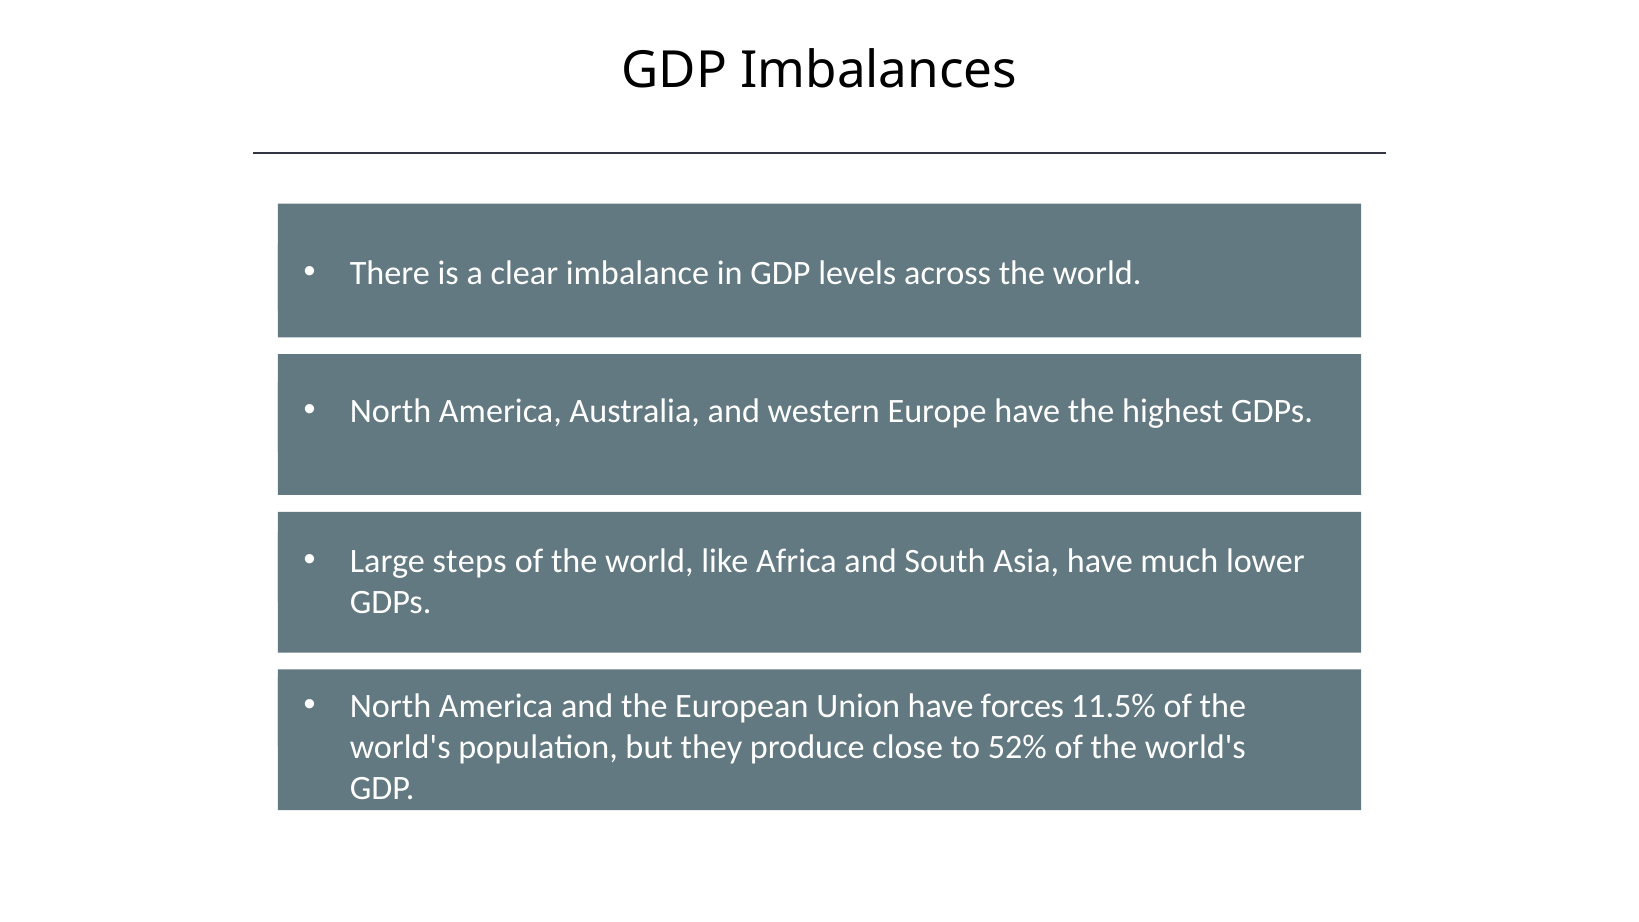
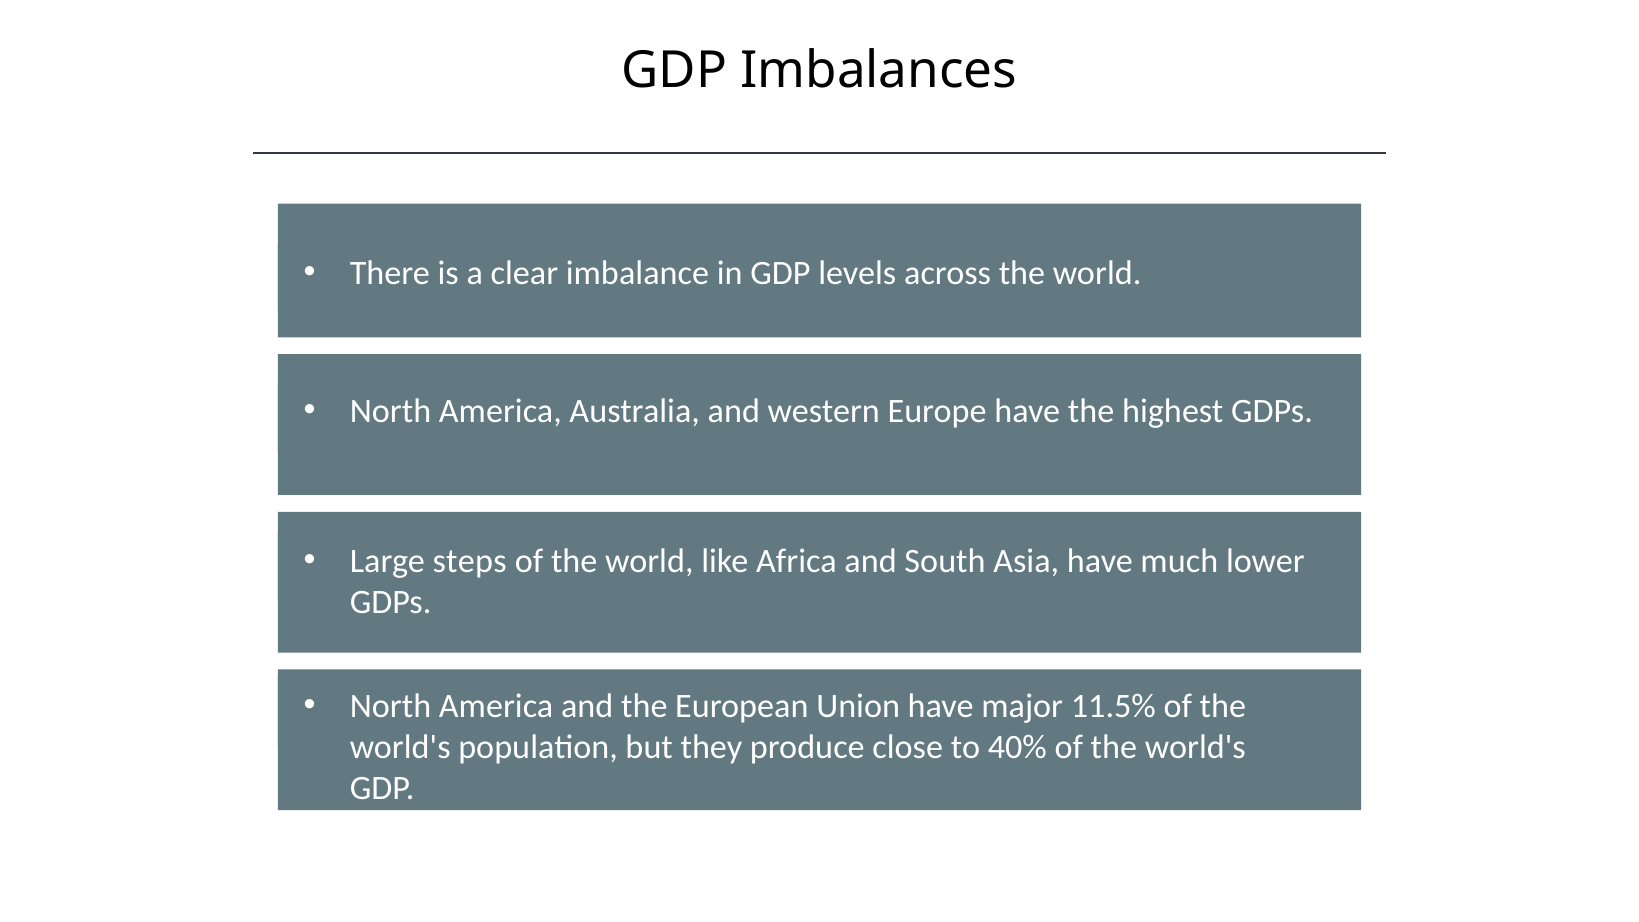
forces: forces -> major
52%: 52% -> 40%
